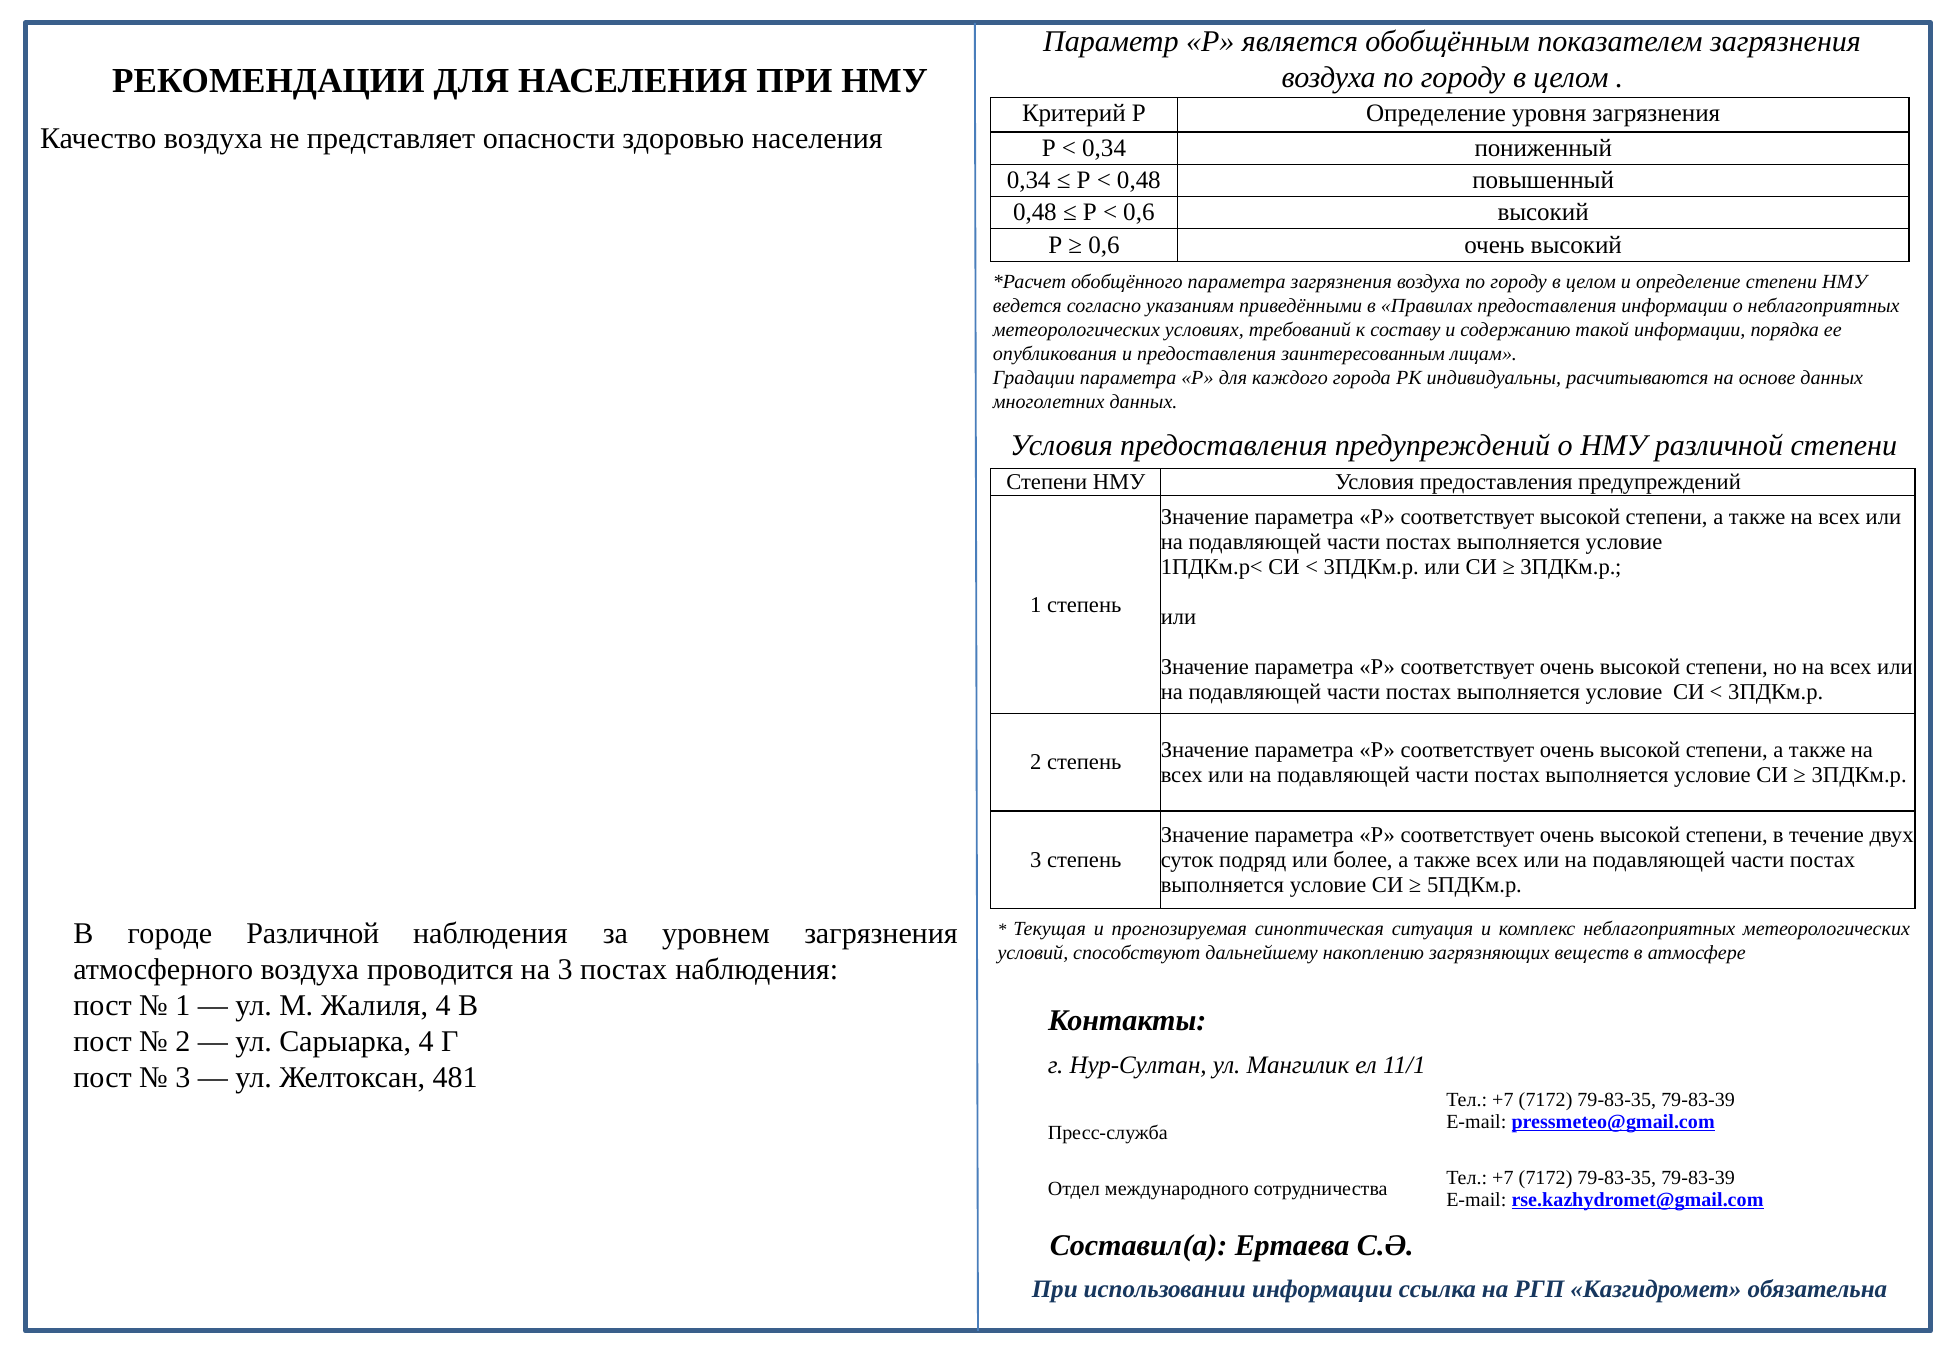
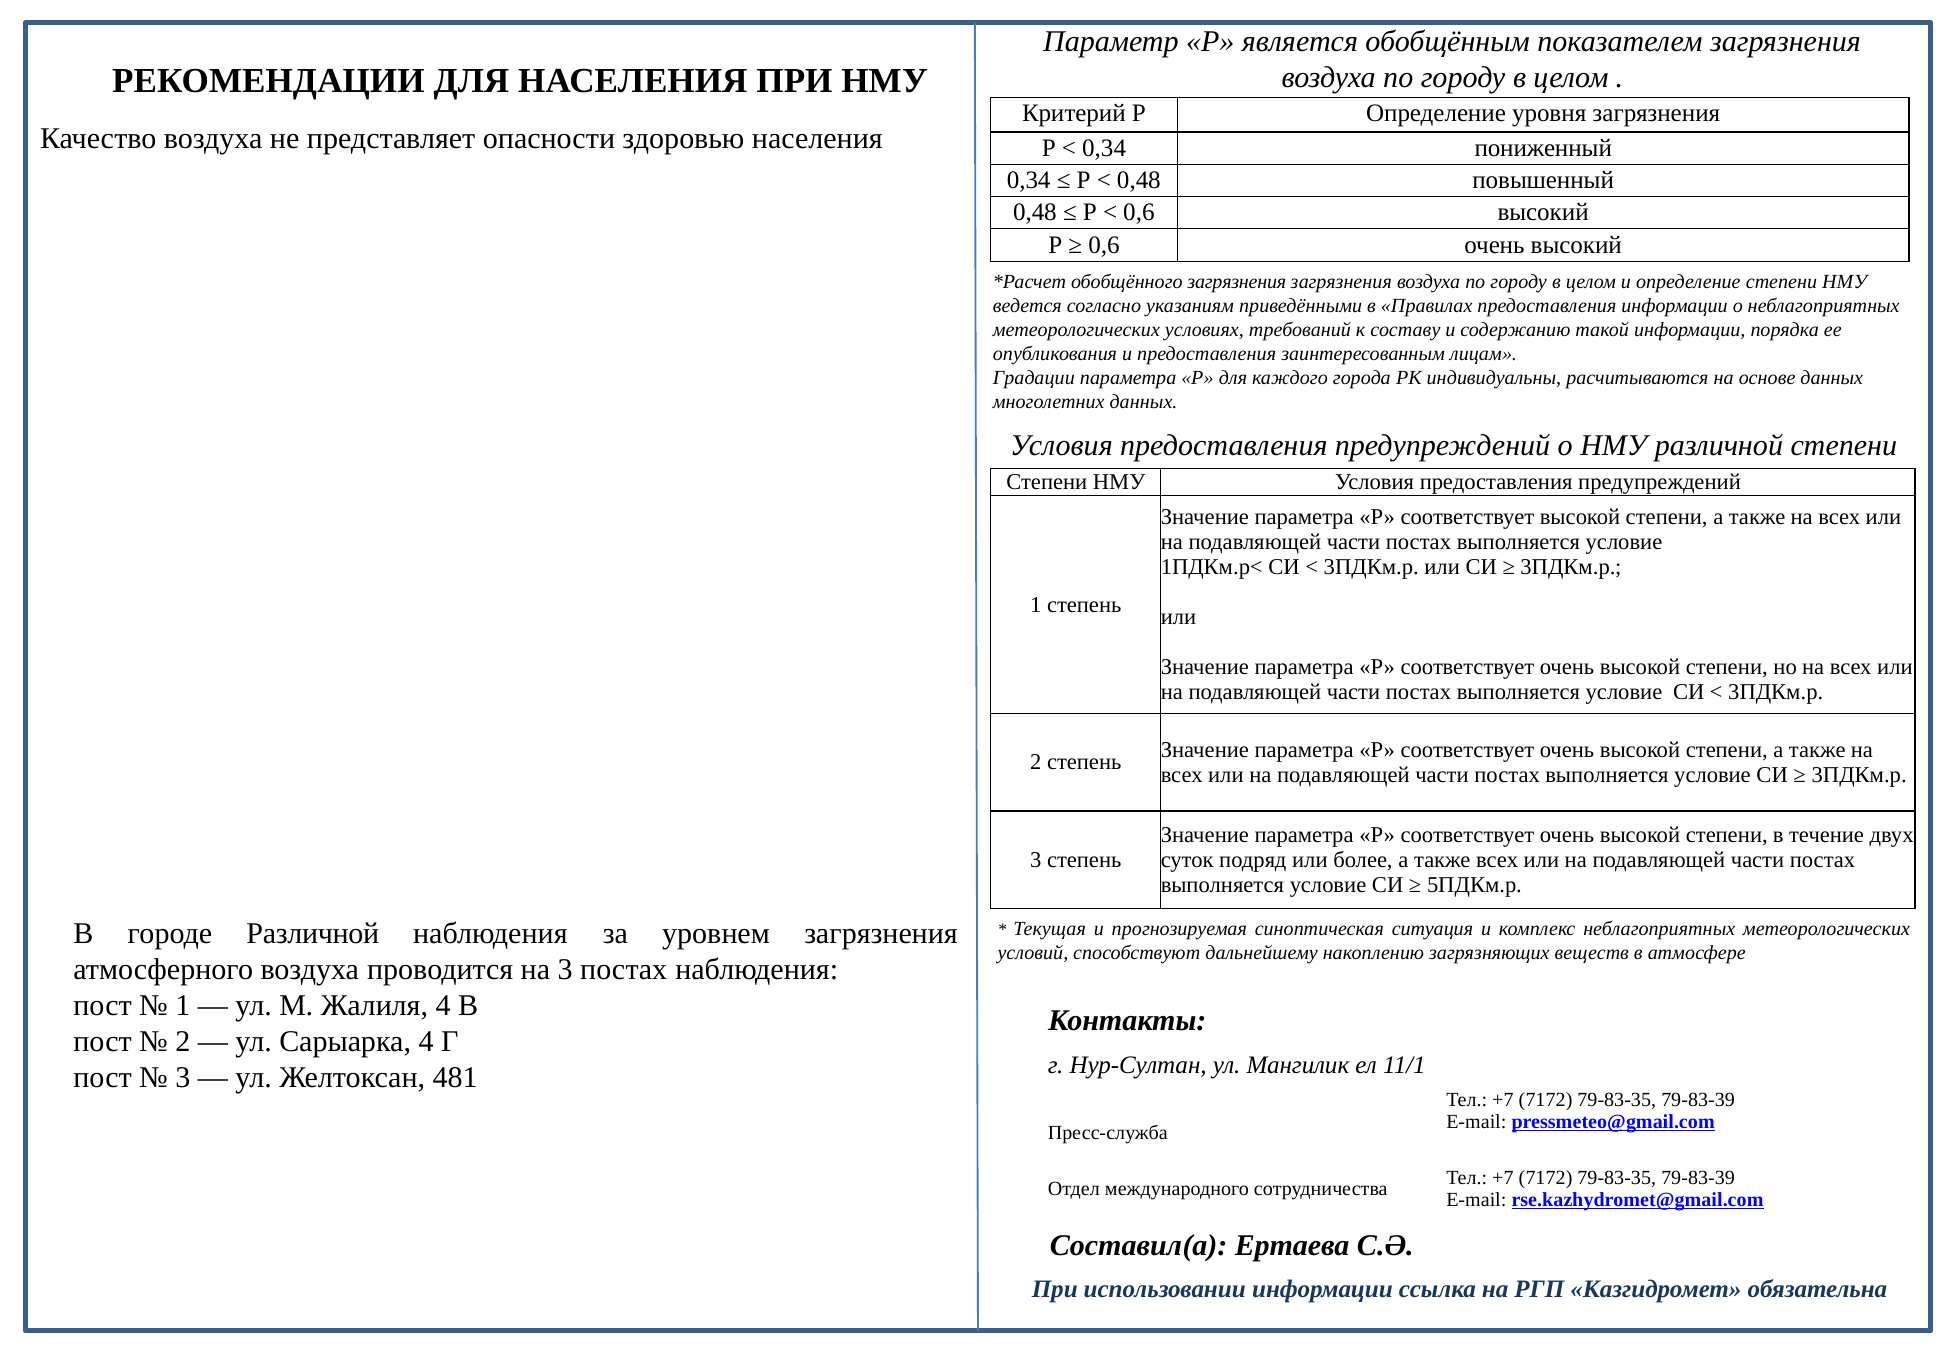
обобщённого параметра: параметра -> загрязнения
